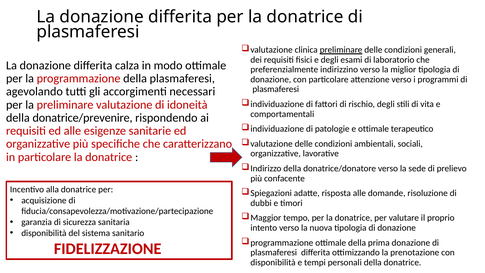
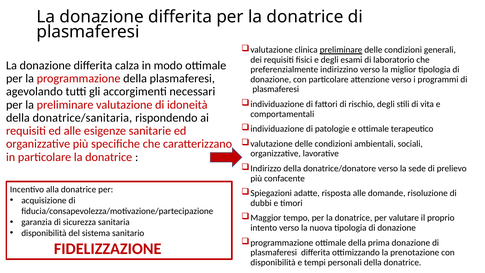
donatrice/prevenire: donatrice/prevenire -> donatrice/sanitaria
